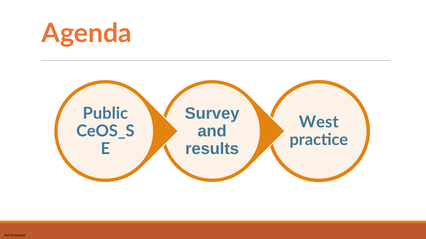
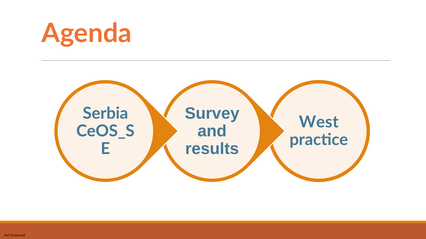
Public: Public -> Serbia
